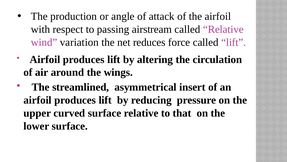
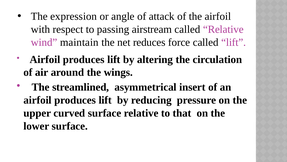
production: production -> expression
variation: variation -> maintain
